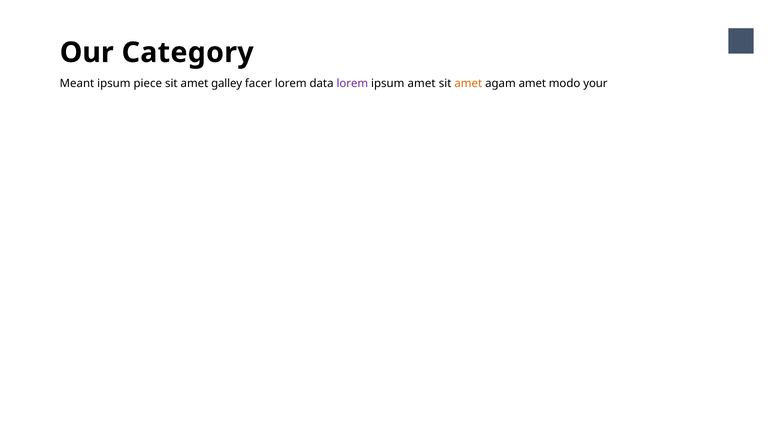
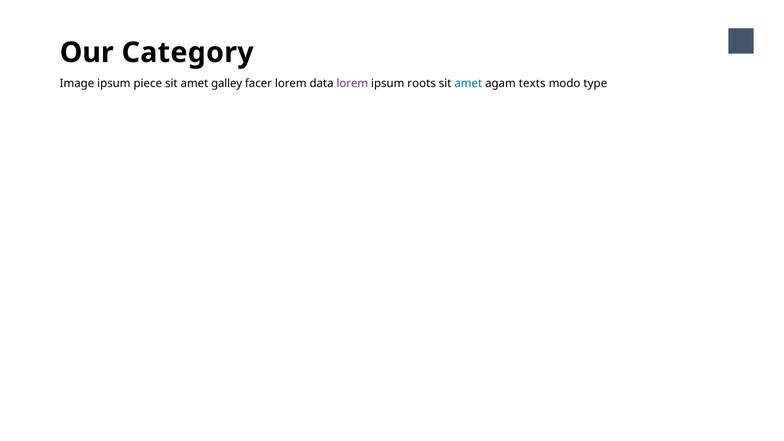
Meant: Meant -> Image
ipsum amet: amet -> roots
amet at (468, 84) colour: orange -> blue
agam amet: amet -> texts
your: your -> type
